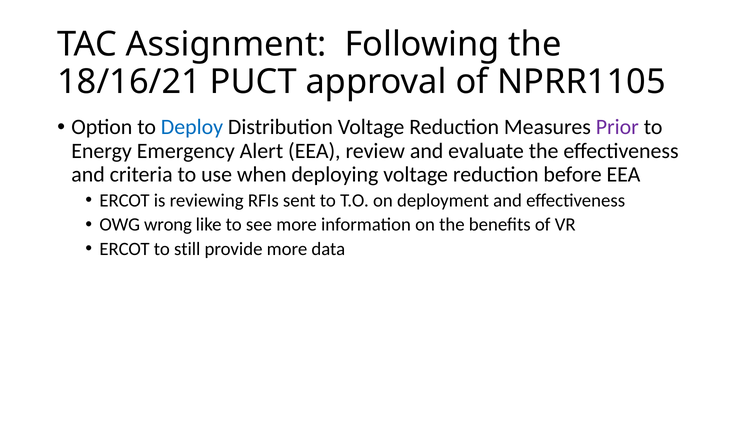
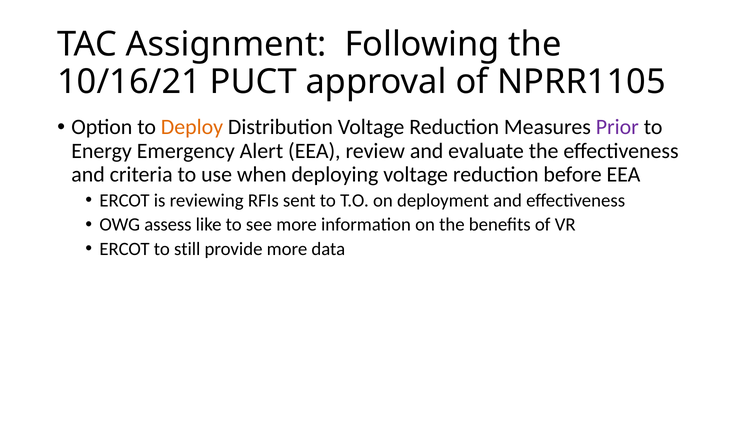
18/16/21: 18/16/21 -> 10/16/21
Deploy colour: blue -> orange
wrong: wrong -> assess
